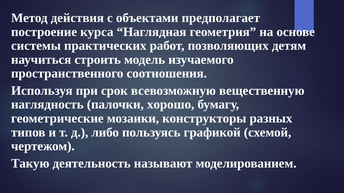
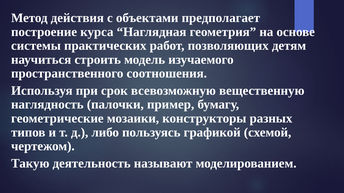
хорошо: хорошо -> пример
